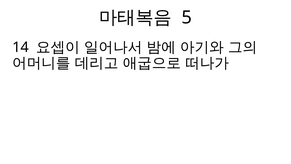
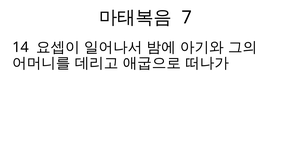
5: 5 -> 7
